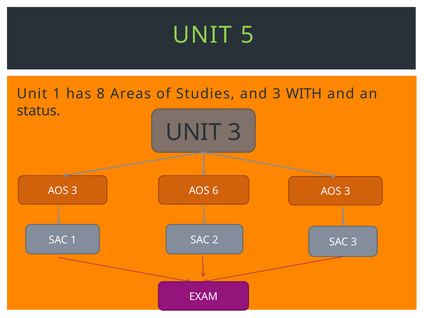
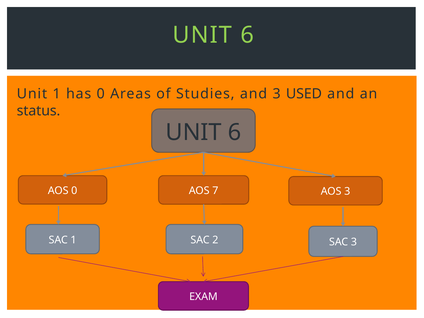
5 at (247, 35): 5 -> 6
has 8: 8 -> 0
WITH: WITH -> USED
3 at (235, 132): 3 -> 6
3 at (74, 191): 3 -> 0
6: 6 -> 7
